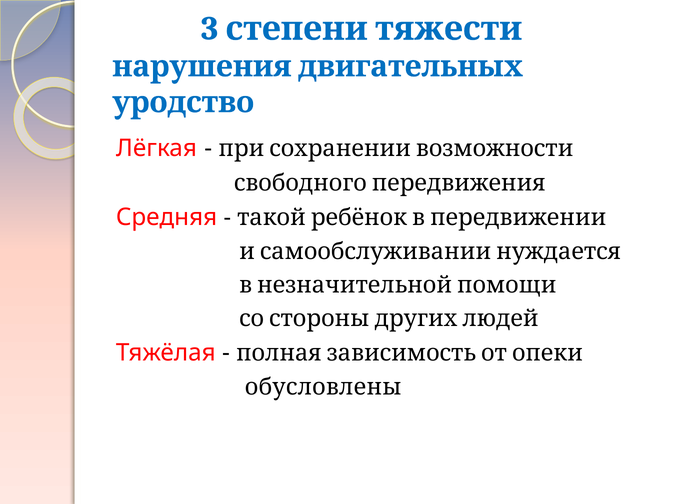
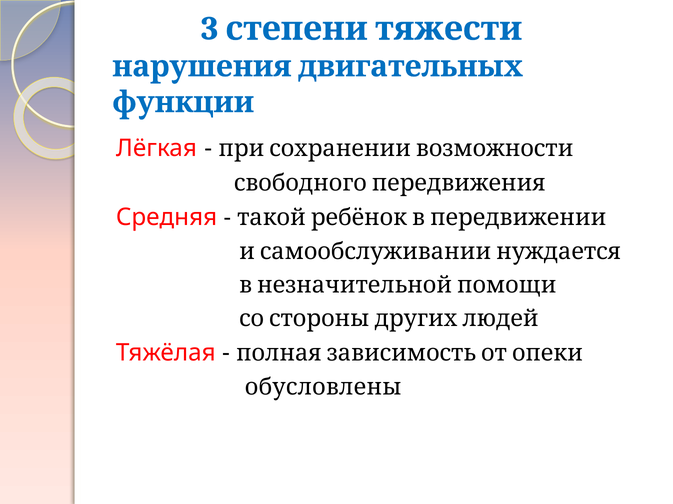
уродство: уродство -> функции
